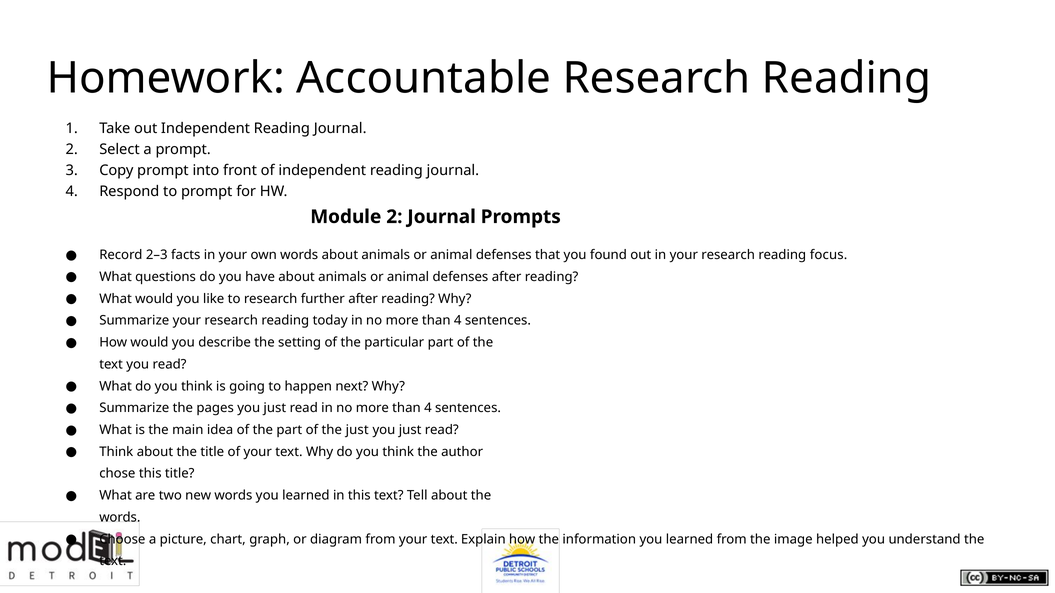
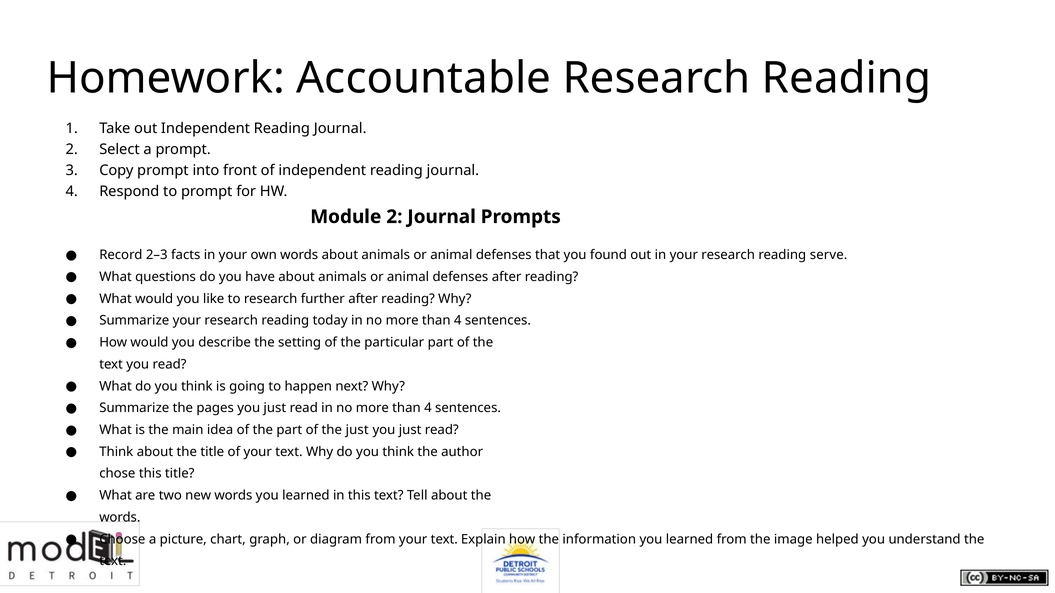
focus: focus -> serve
